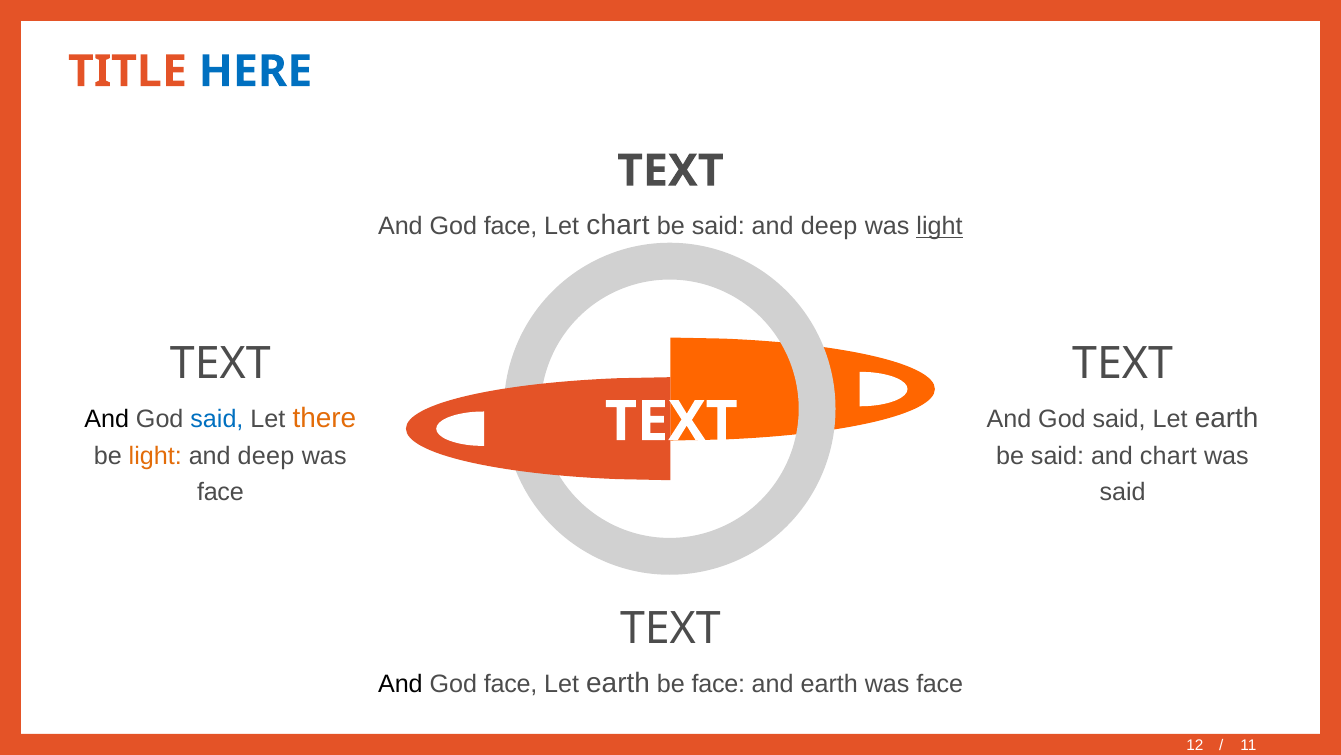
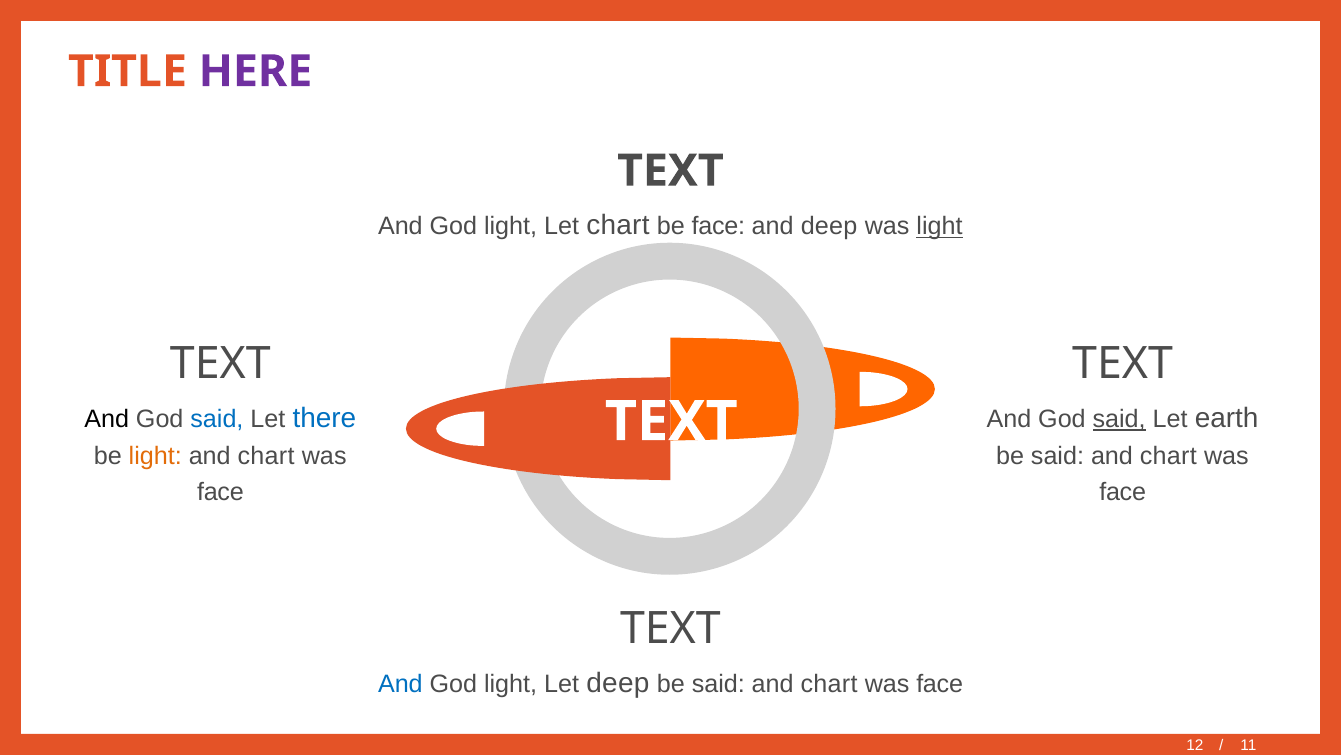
HERE colour: blue -> purple
face at (511, 226): face -> light
said at (718, 226): said -> face
there colour: orange -> blue
said at (1119, 419) underline: none -> present
deep at (266, 455): deep -> chart
said at (1123, 492): said -> face
And at (400, 684) colour: black -> blue
face at (511, 684): face -> light
earth at (618, 683): earth -> deep
face at (718, 684): face -> said
earth at (829, 684): earth -> chart
